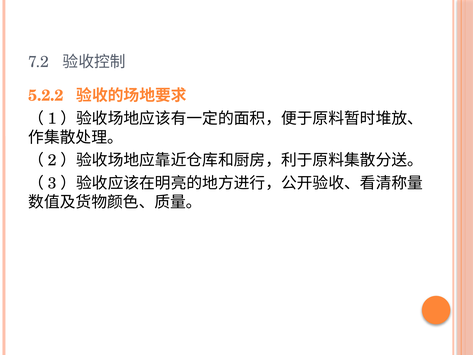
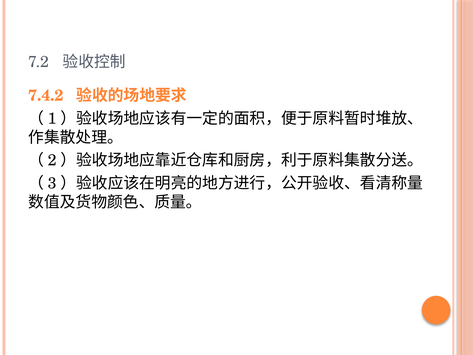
5.2.2: 5.2.2 -> 7.4.2
